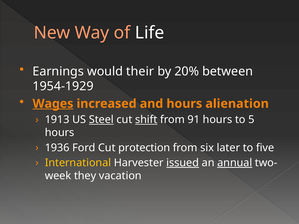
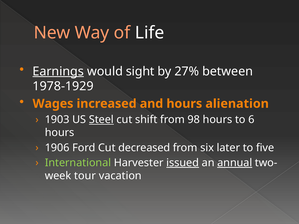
Earnings underline: none -> present
their: their -> sight
20%: 20% -> 27%
1954-1929: 1954-1929 -> 1978-1929
Wages underline: present -> none
1913: 1913 -> 1903
shift underline: present -> none
91: 91 -> 98
5: 5 -> 6
1936: 1936 -> 1906
protection: protection -> decreased
International colour: yellow -> light green
they: they -> tour
